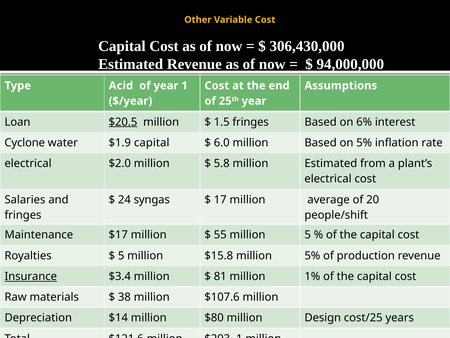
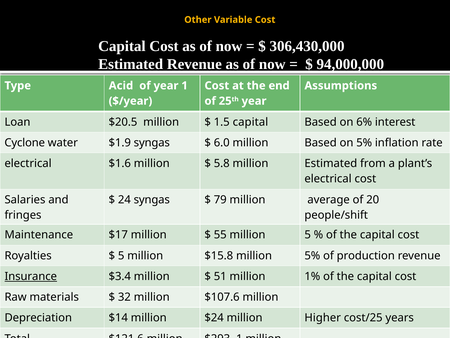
$20.5 underline: present -> none
1.5 fringes: fringes -> capital
$1.9 capital: capital -> syngas
$2.0: $2.0 -> $1.6
17: 17 -> 79
81: 81 -> 51
38: 38 -> 32
$80: $80 -> $24
Design: Design -> Higher
